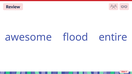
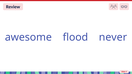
entire: entire -> never
